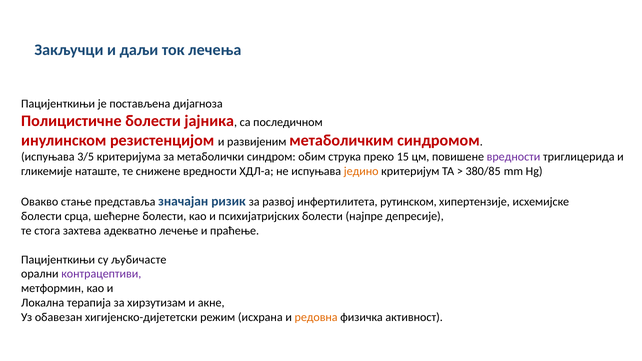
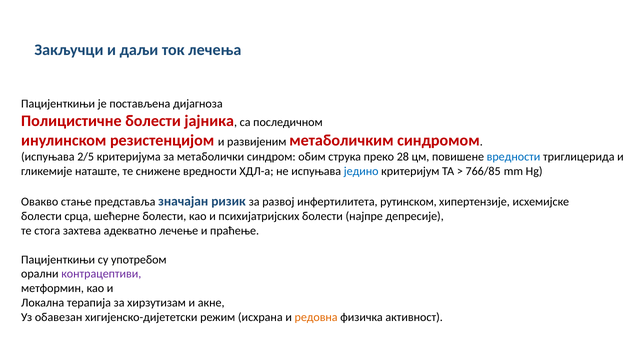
3/5: 3/5 -> 2/5
15: 15 -> 28
вредности at (514, 157) colour: purple -> blue
једино colour: orange -> blue
380/85: 380/85 -> 766/85
љубичасте: љубичасте -> употребом
